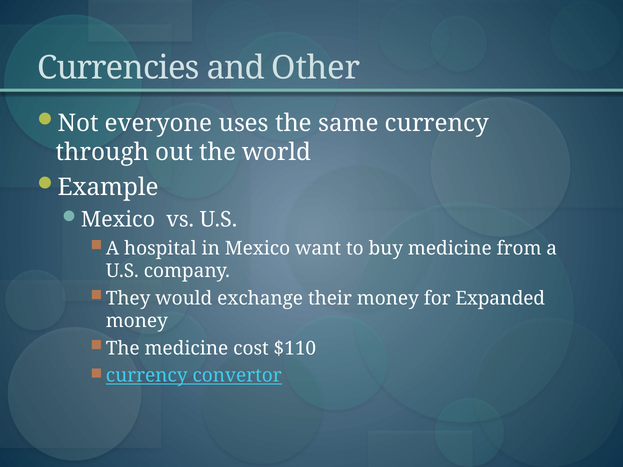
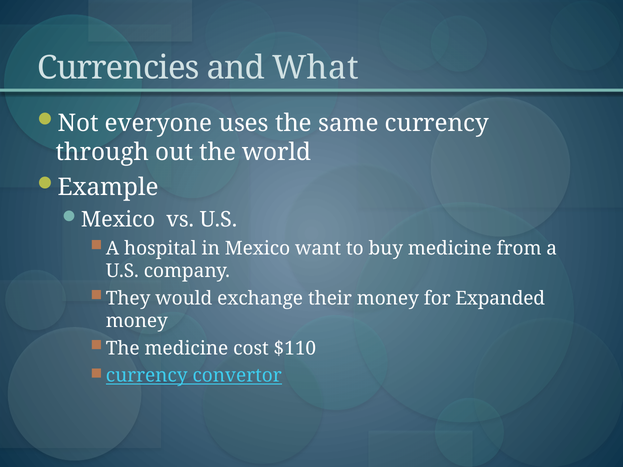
Other: Other -> What
